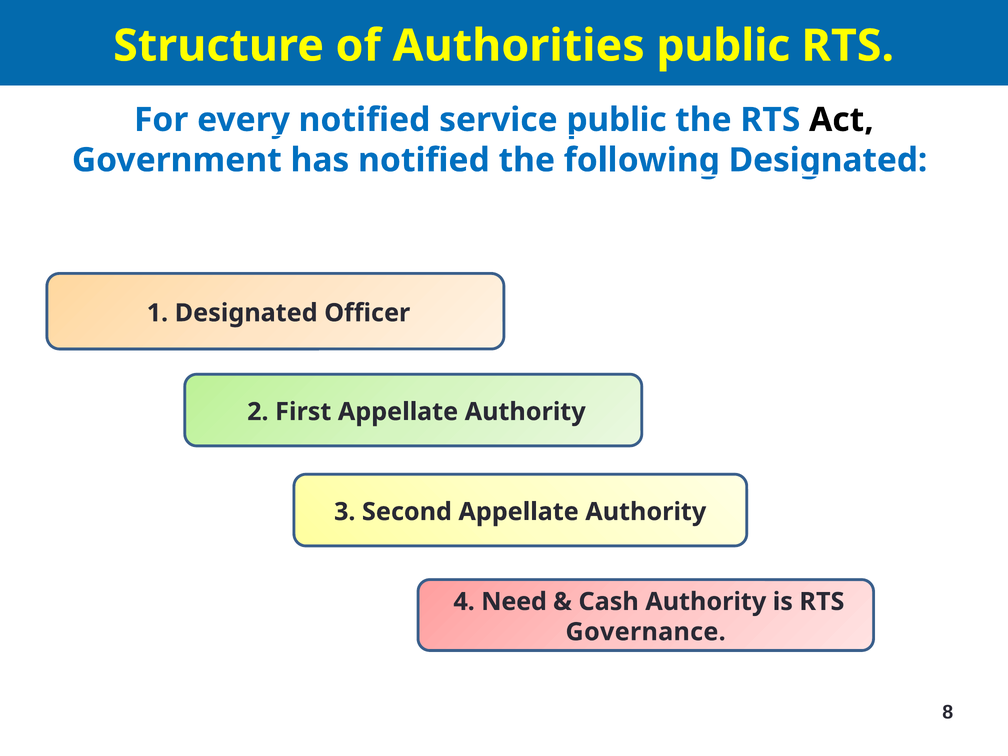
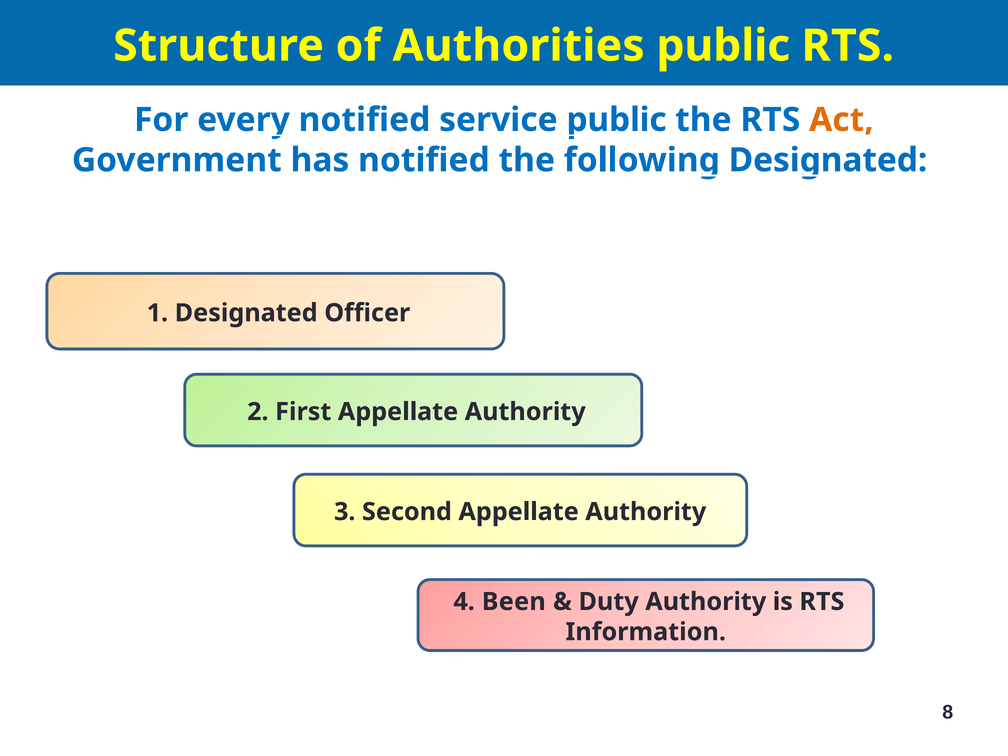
Act colour: black -> orange
Need: Need -> Been
Cash: Cash -> Duty
Governance: Governance -> Information
